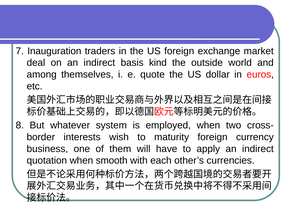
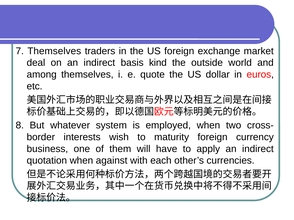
7 Inauguration: Inauguration -> Themselves
smooth: smooth -> against
